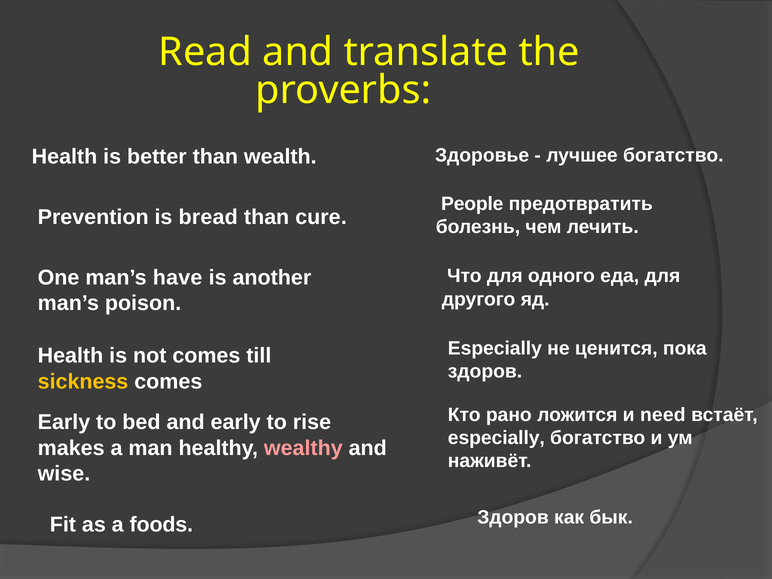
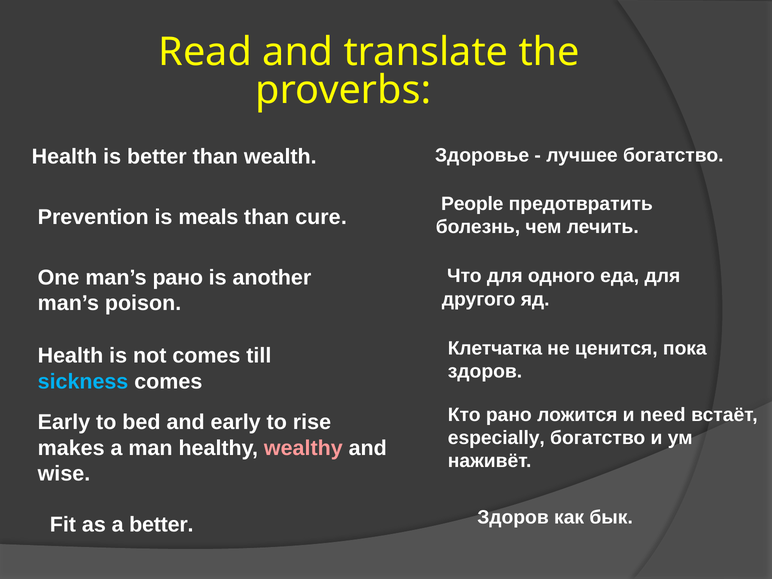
bread: bread -> meals
man’s have: have -> рано
Especially at (495, 348): Especially -> Клетчатка
sickness colour: yellow -> light blue
a foods: foods -> better
